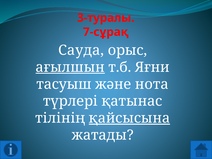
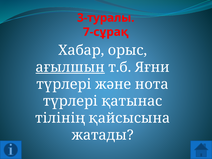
Сауда: Сауда -> Хабар
тасуыш at (64, 84): тасуыш -> түрлері
қайсысына underline: present -> none
